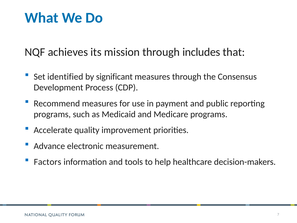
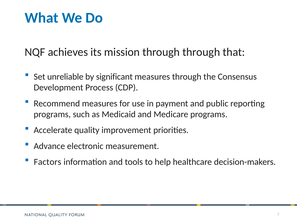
through includes: includes -> through
identified: identified -> unreliable
